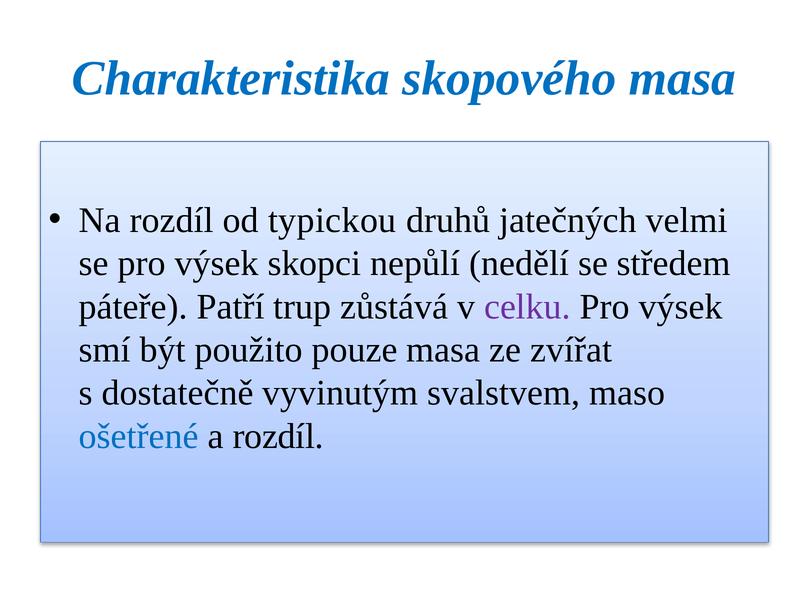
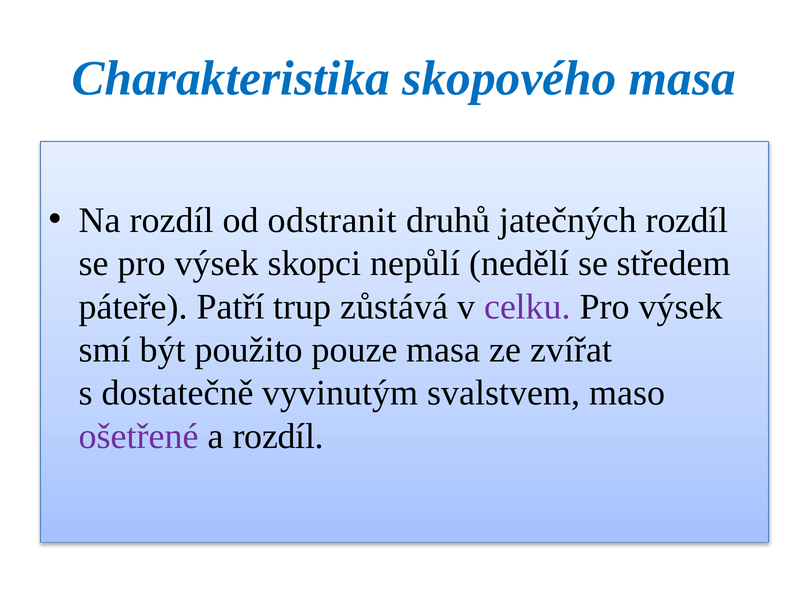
typickou: typickou -> odstranit
jatečných velmi: velmi -> rozdíl
ošetřené colour: blue -> purple
